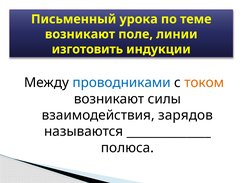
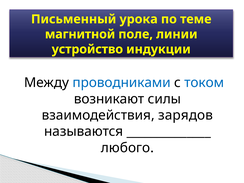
возникают at (80, 34): возникают -> магнитной
изготовить: изготовить -> устройство
током colour: orange -> blue
полюса: полюса -> любого
